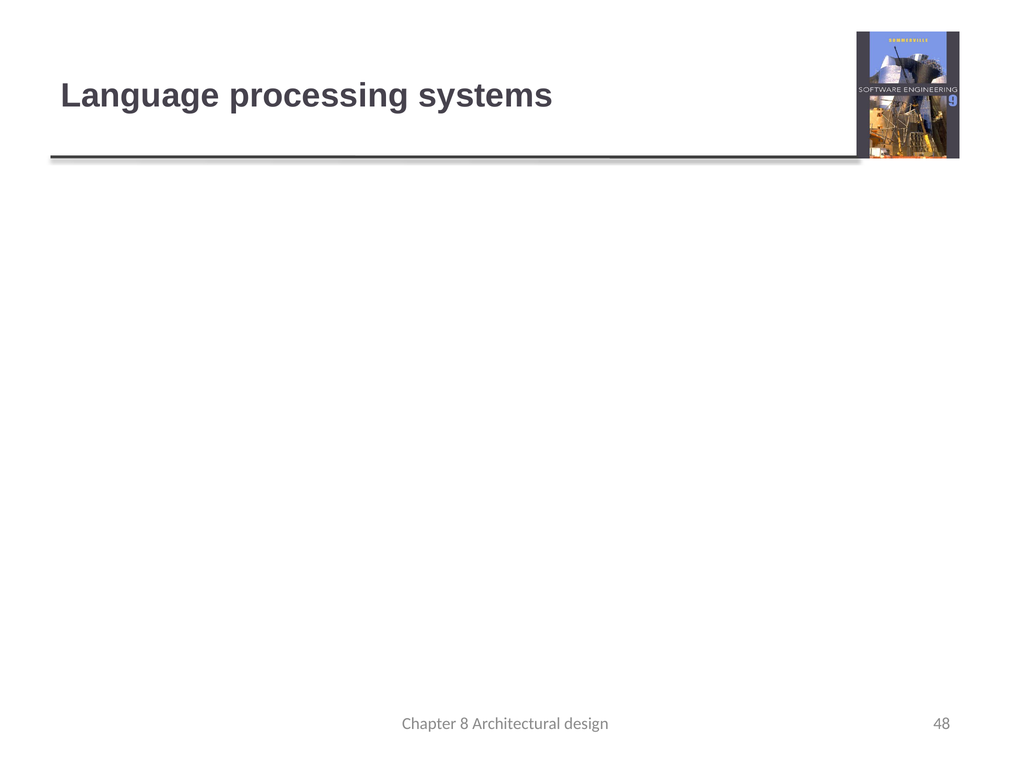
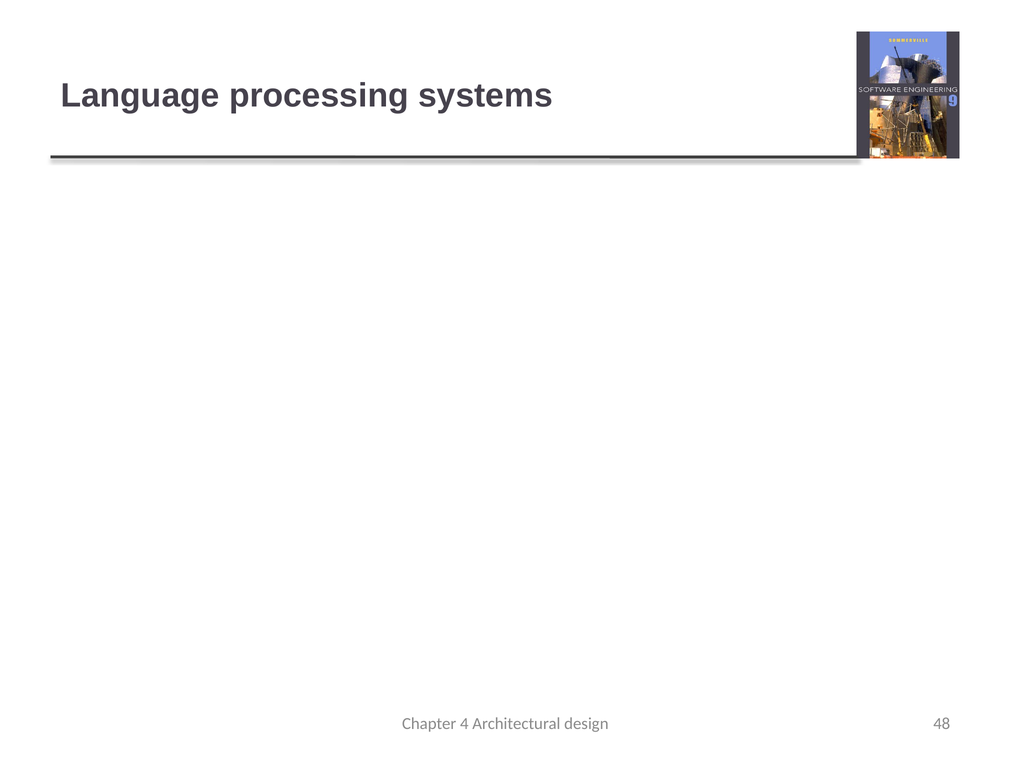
8: 8 -> 4
